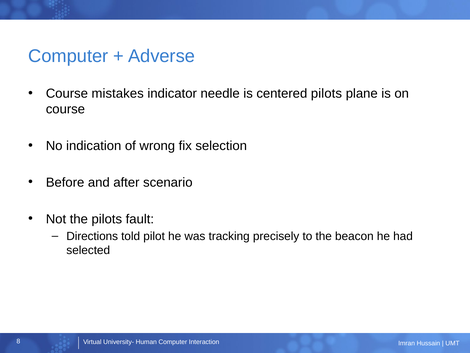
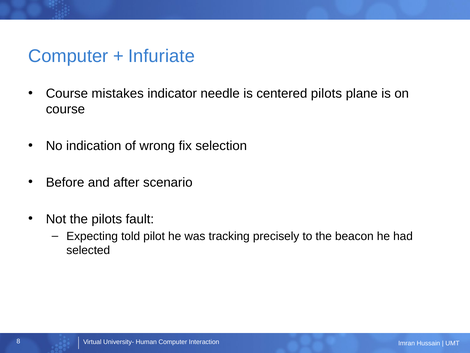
Adverse: Adverse -> Infuriate
Directions: Directions -> Expecting
